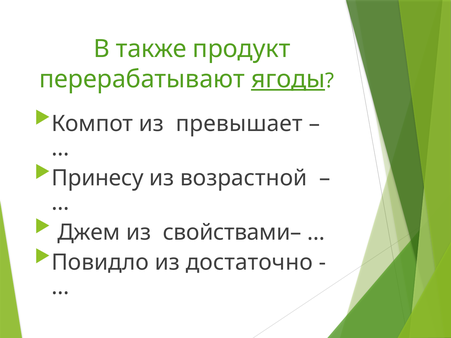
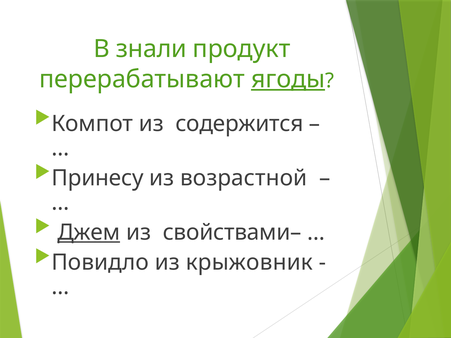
также: также -> знали
превышает: превышает -> содержится
Джем underline: none -> present
достаточно: достаточно -> крыжовник
